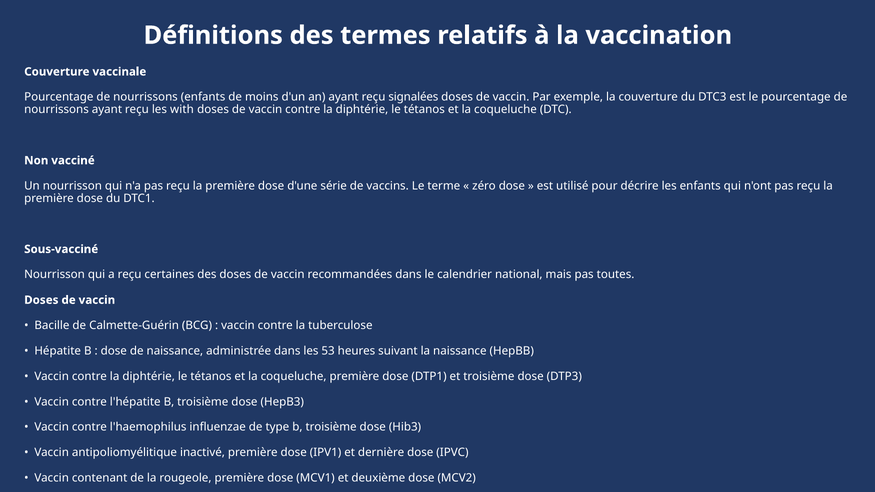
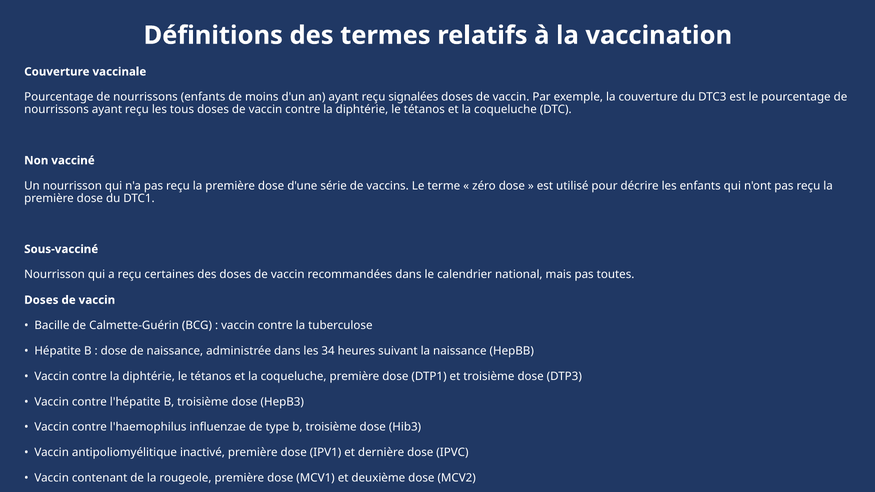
with: with -> tous
53: 53 -> 34
